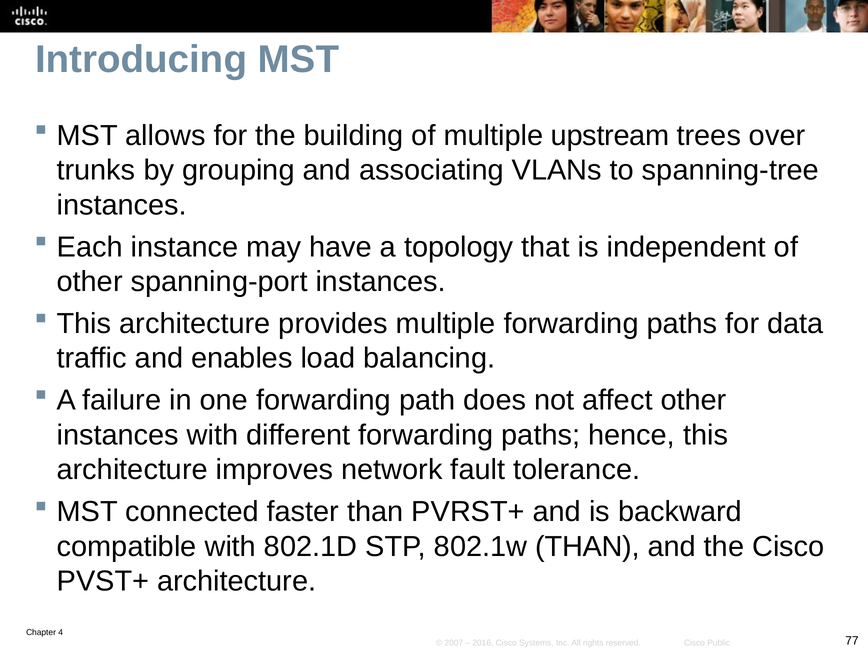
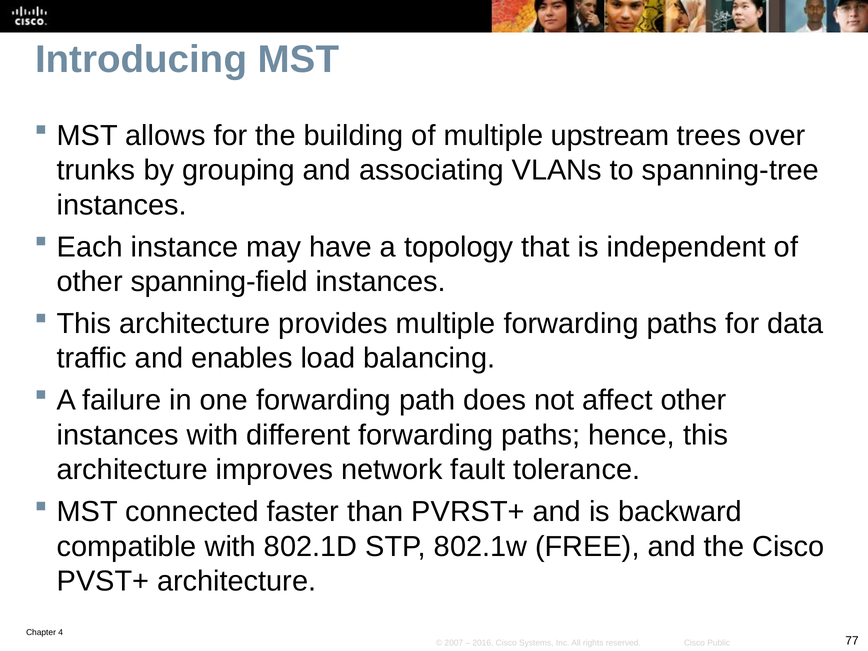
spanning-port: spanning-port -> spanning-field
802.1w THAN: THAN -> FREE
